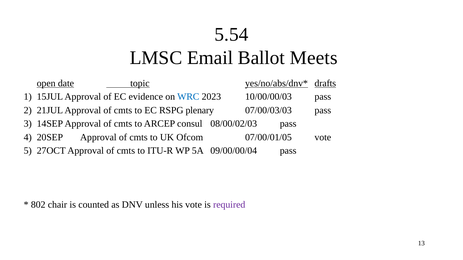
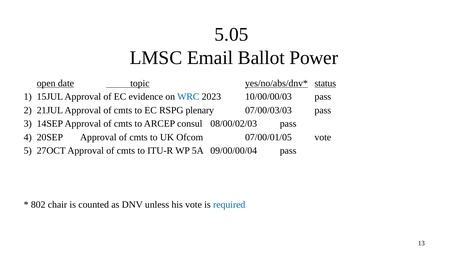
5.54: 5.54 -> 5.05
Meets: Meets -> Power
drafts: drafts -> status
required colour: purple -> blue
